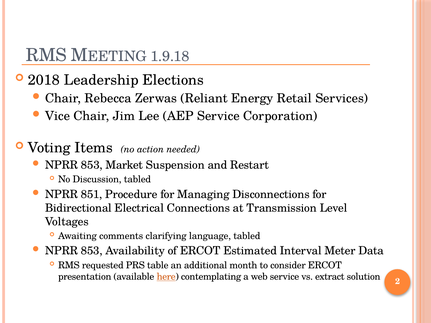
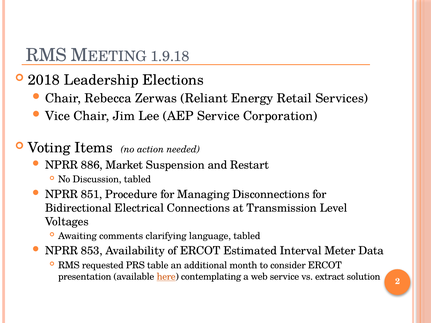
853 at (92, 165): 853 -> 886
